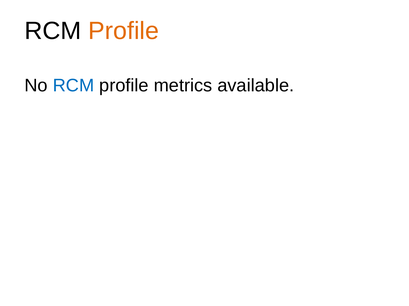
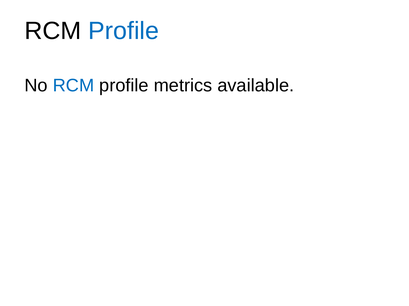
Profile at (124, 31) colour: orange -> blue
